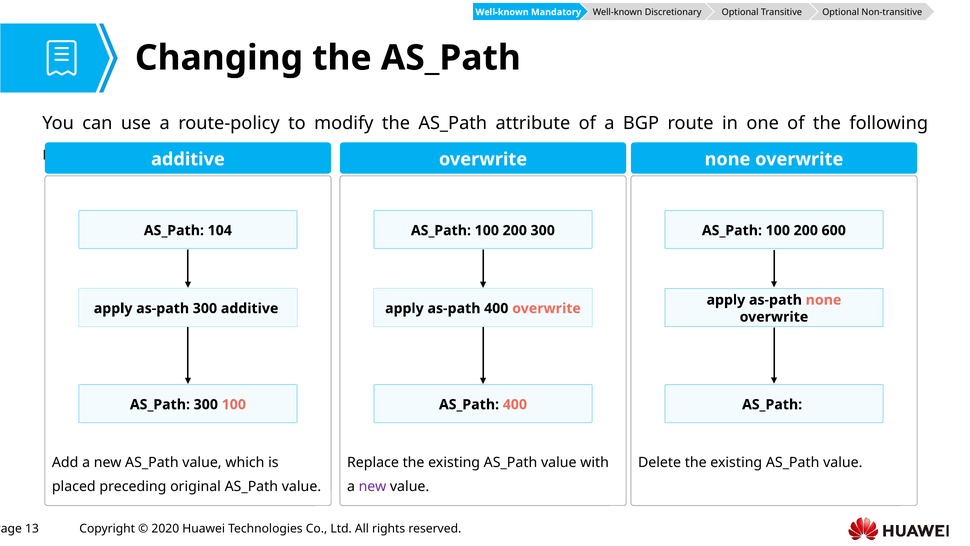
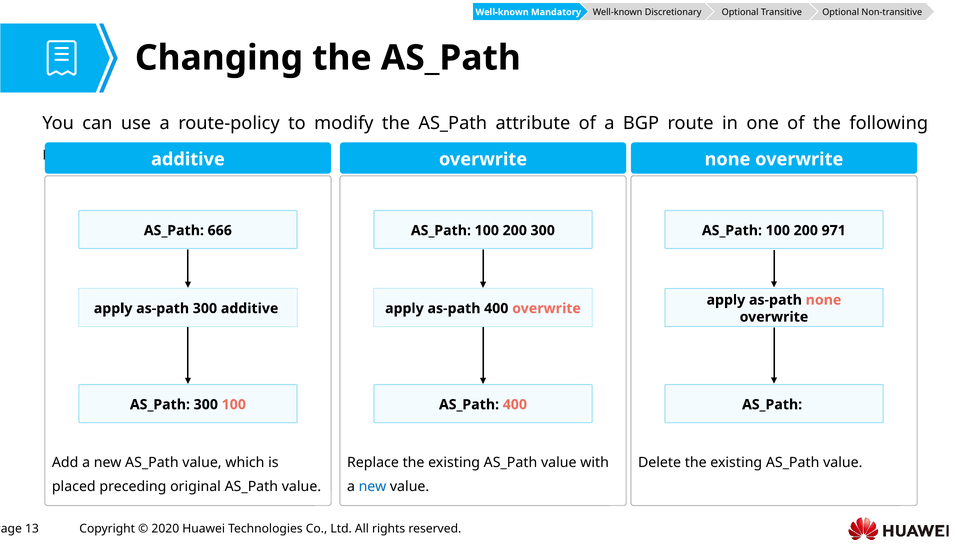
104: 104 -> 666
600: 600 -> 971
new at (373, 486) colour: purple -> blue
